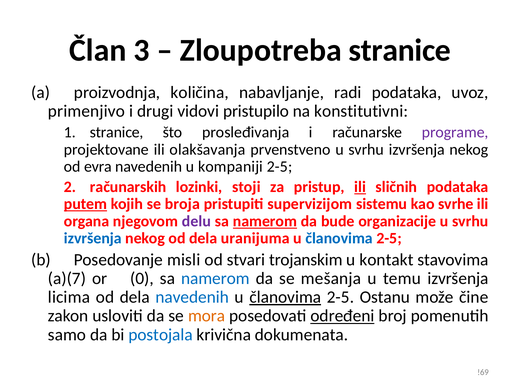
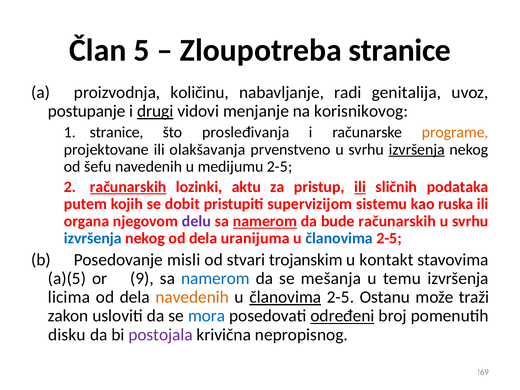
3: 3 -> 5
količina: količina -> količinu
radi podataka: podataka -> genitalija
primenjivo: primenjivo -> postupanje
drugi underline: none -> present
pristupilo: pristupilo -> menjanje
konstitutivni: konstitutivni -> korisnikovog
programe colour: purple -> orange
izvršenja at (417, 149) underline: none -> present
evra: evra -> šefu
kompaniji: kompaniji -> medijumu
računarskih at (128, 187) underline: none -> present
stoji: stoji -> aktu
putem underline: present -> none
broja: broja -> dobit
svrhe: svrhe -> ruska
bude organizacije: organizacije -> računarskih
a)(7: a)(7 -> a)(5
0: 0 -> 9
navedenih at (192, 297) colour: blue -> orange
čine: čine -> traži
mora colour: orange -> blue
samo: samo -> disku
postojala colour: blue -> purple
dokumenata: dokumenata -> nepropisnog
